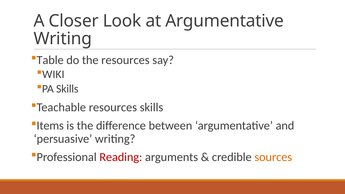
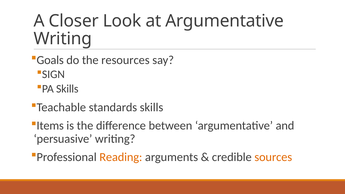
Table: Table -> Goals
WIKI: WIKI -> SIGN
Teachable resources: resources -> standards
Reading colour: red -> orange
